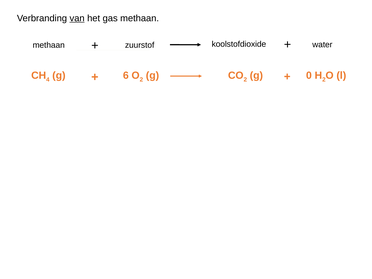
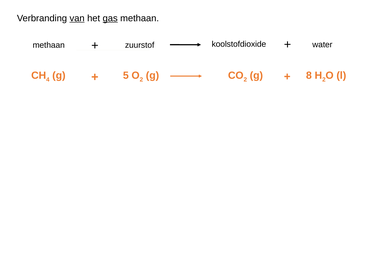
gas underline: none -> present
6: 6 -> 5
0: 0 -> 8
